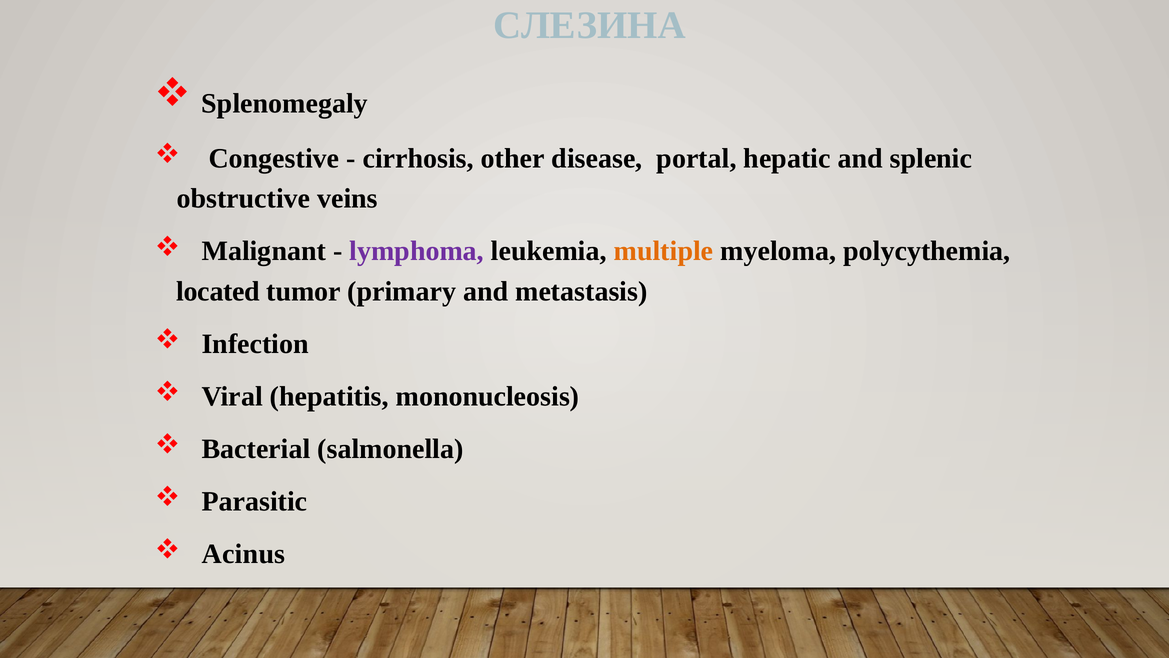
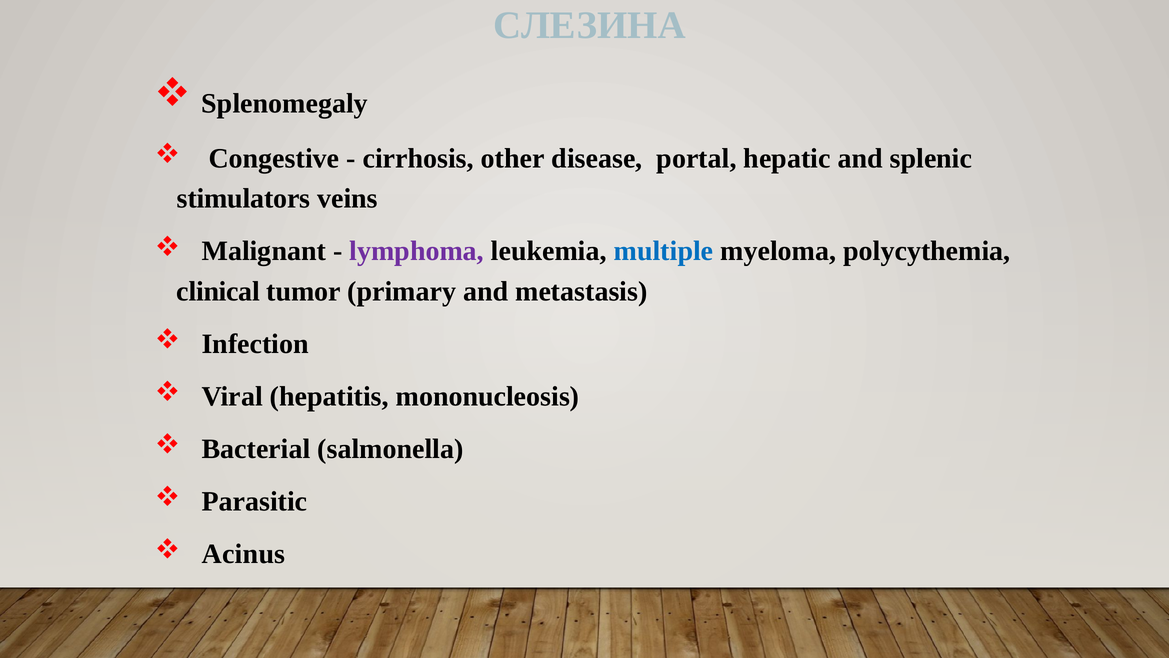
obstructive: obstructive -> stimulators
multiple colour: orange -> blue
located: located -> clinical
